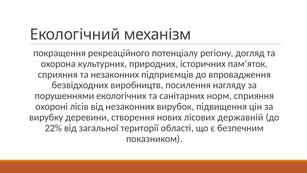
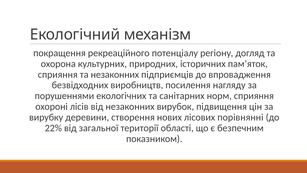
державній: державній -> порівнянні
